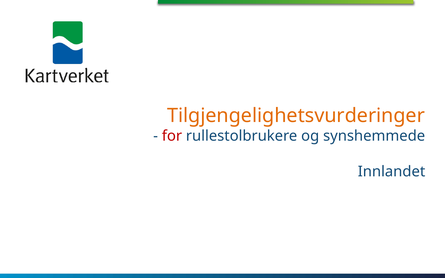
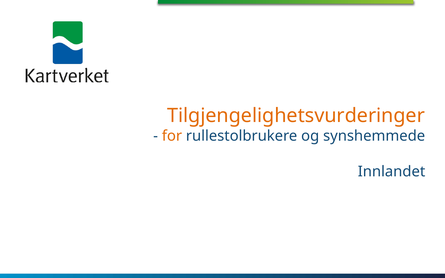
for colour: red -> orange
